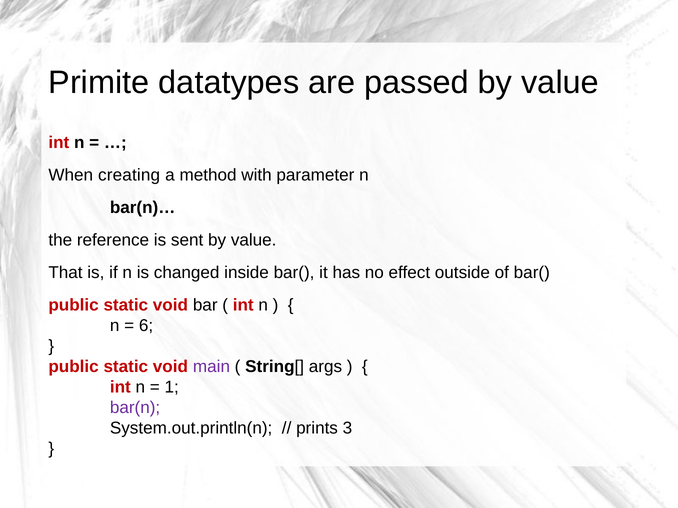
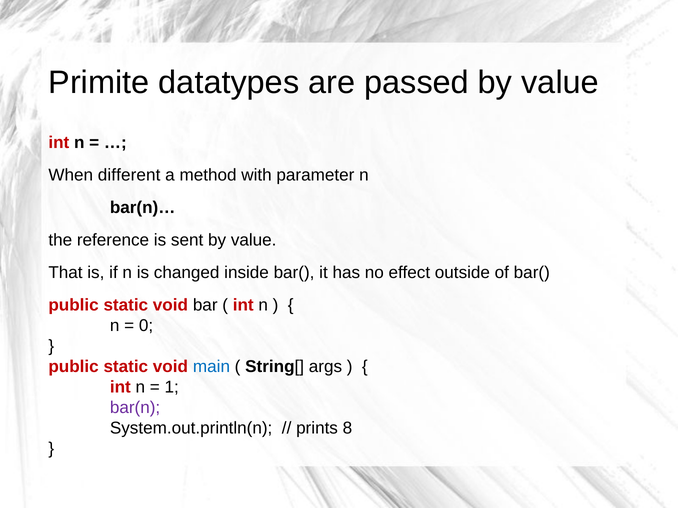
creating: creating -> different
6: 6 -> 0
main colour: purple -> blue
3: 3 -> 8
